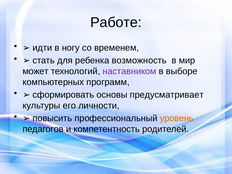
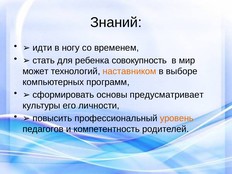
Работе: Работе -> Знаний
возможность: возможность -> совокупность
наставником colour: purple -> orange
